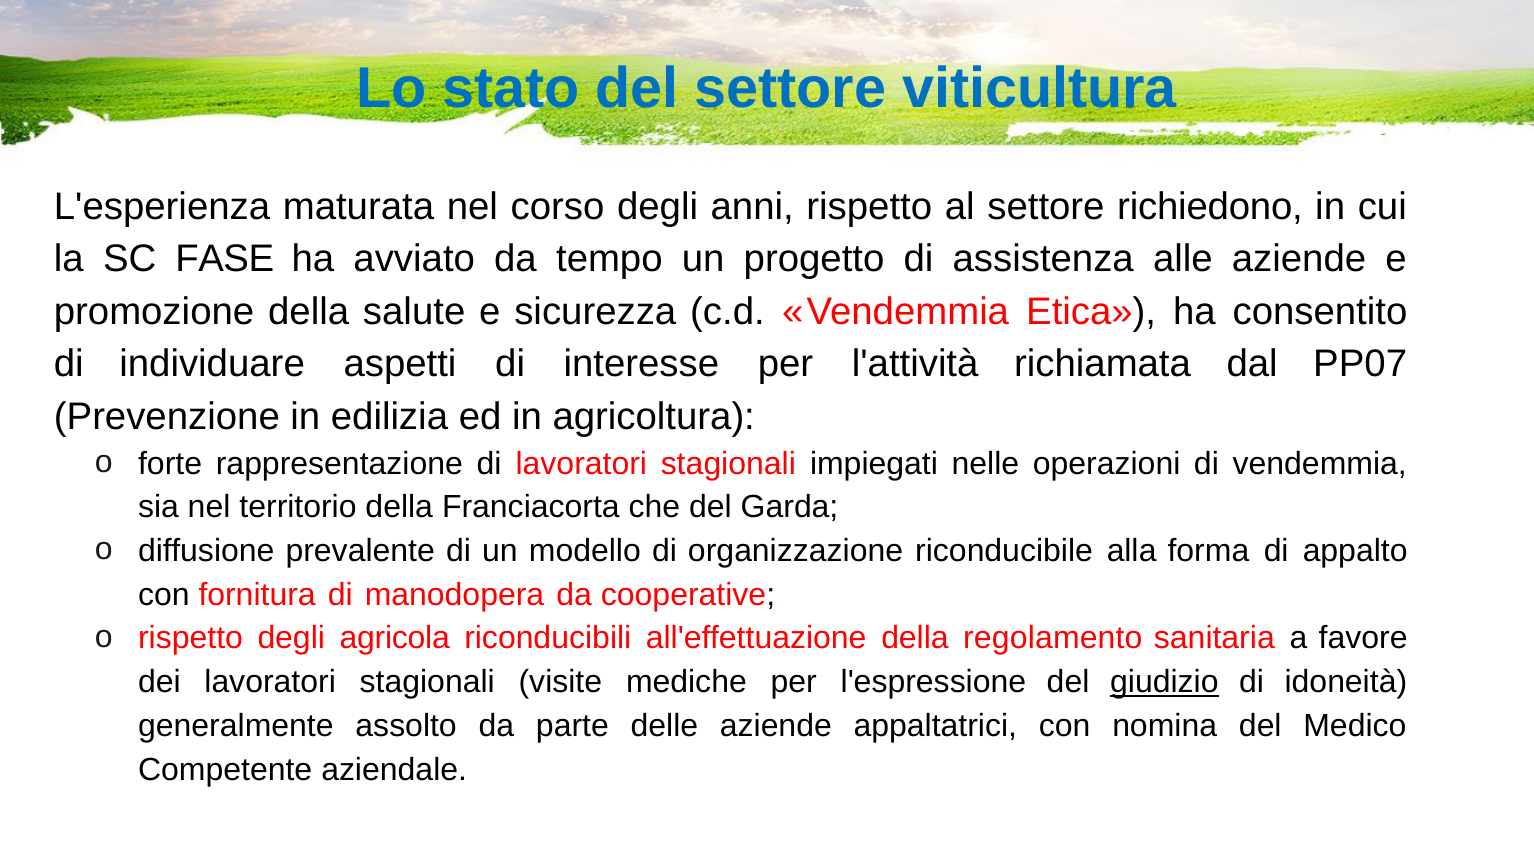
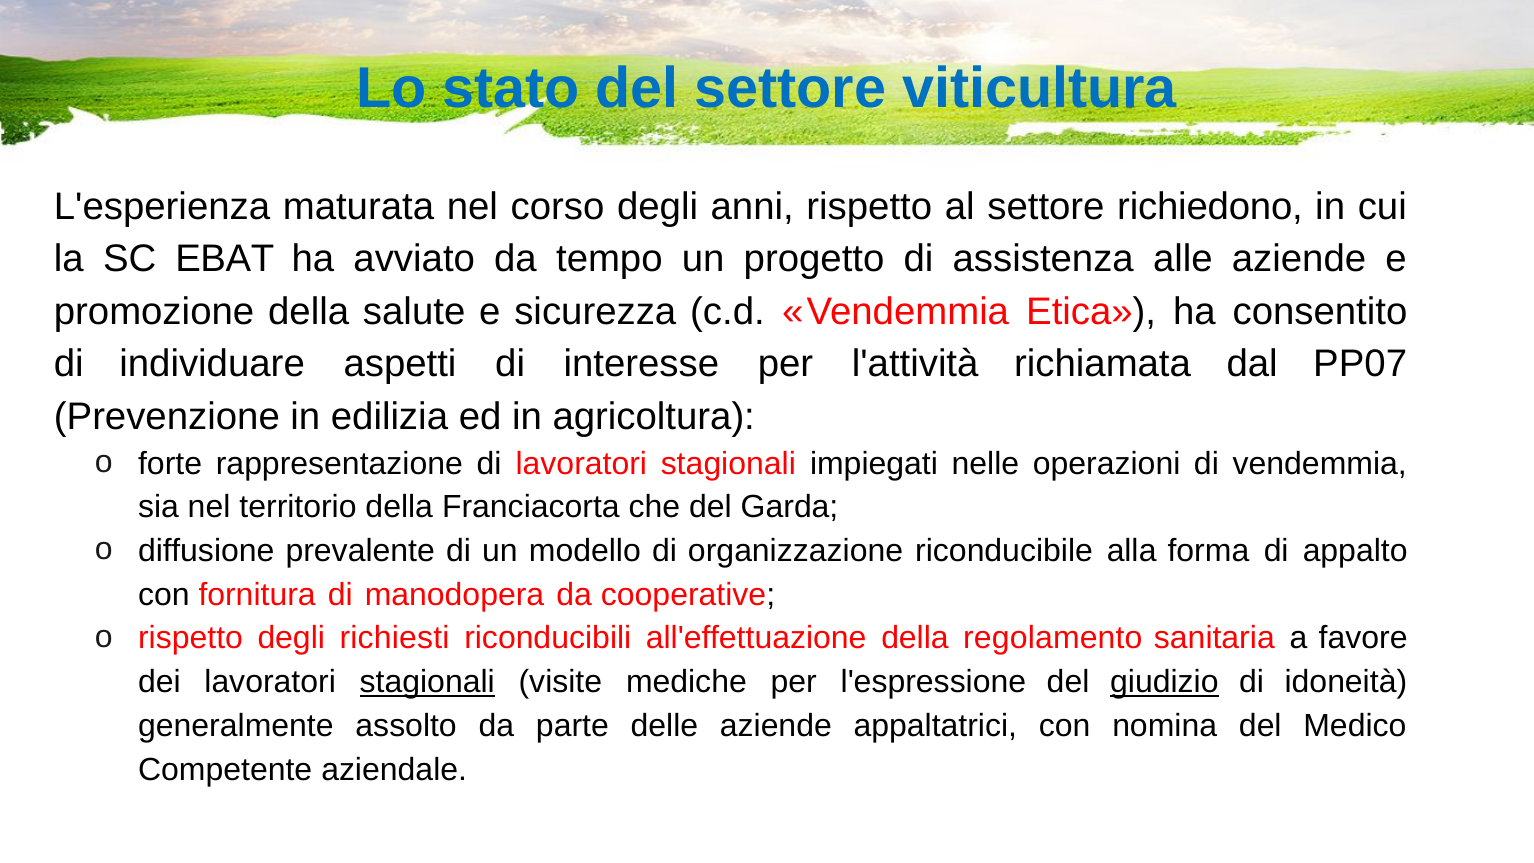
FASE: FASE -> EBAT
agricola: agricola -> richiesti
stagionali at (427, 682) underline: none -> present
